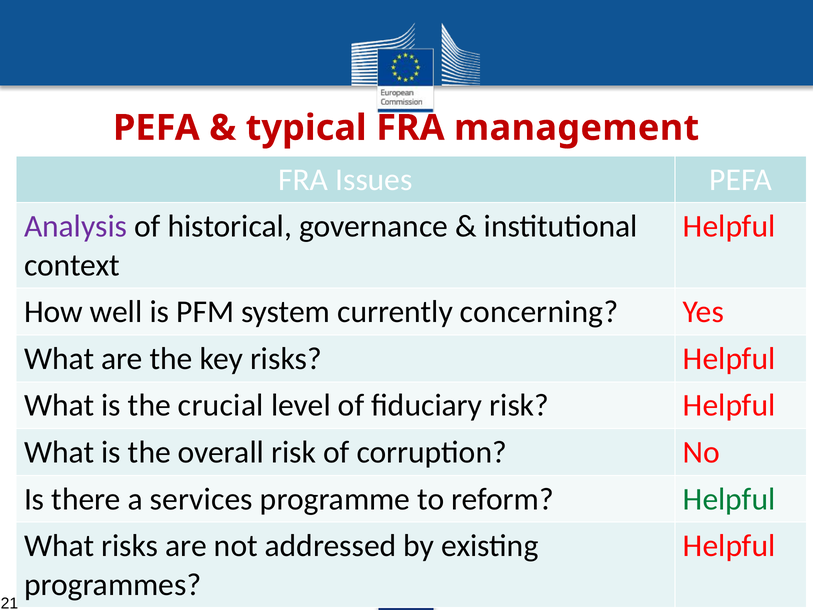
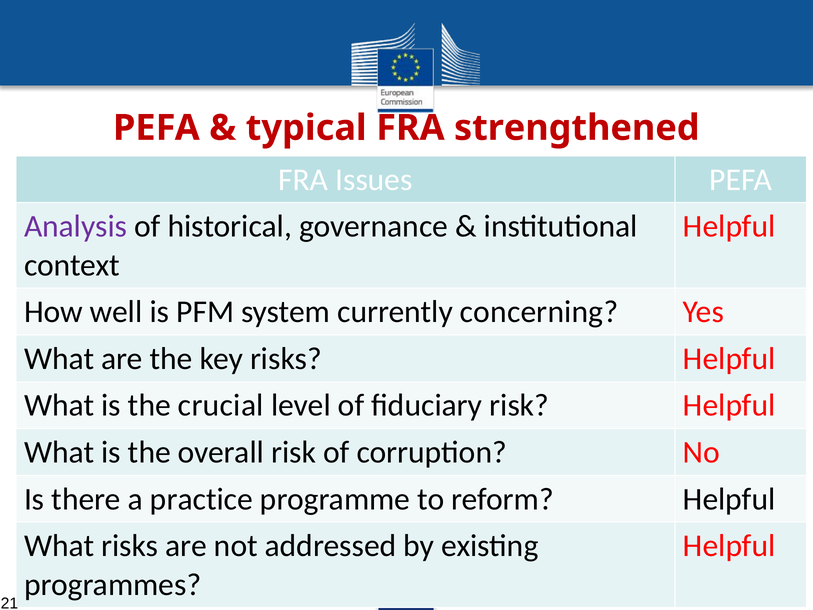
management: management -> strengthened
services: services -> practice
Helpful at (729, 499) colour: green -> black
